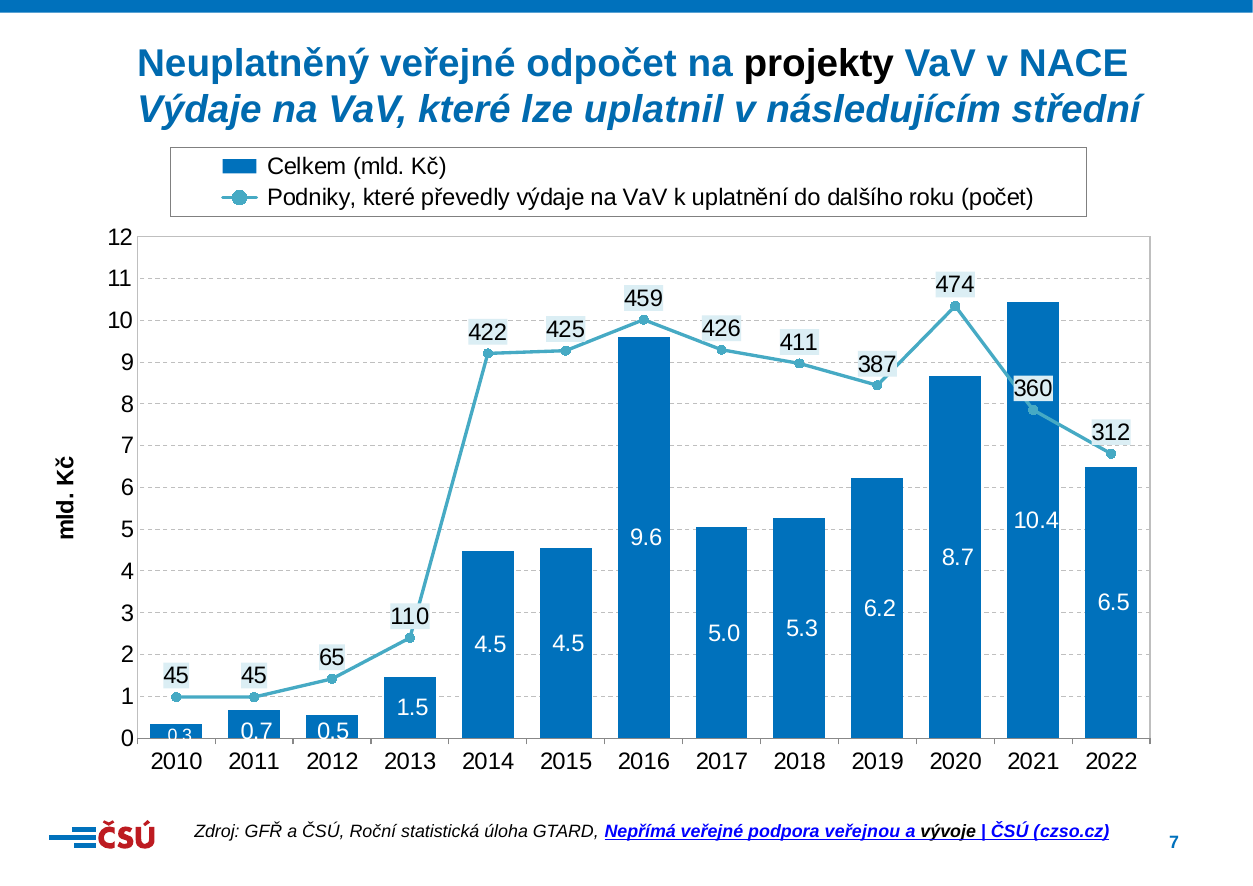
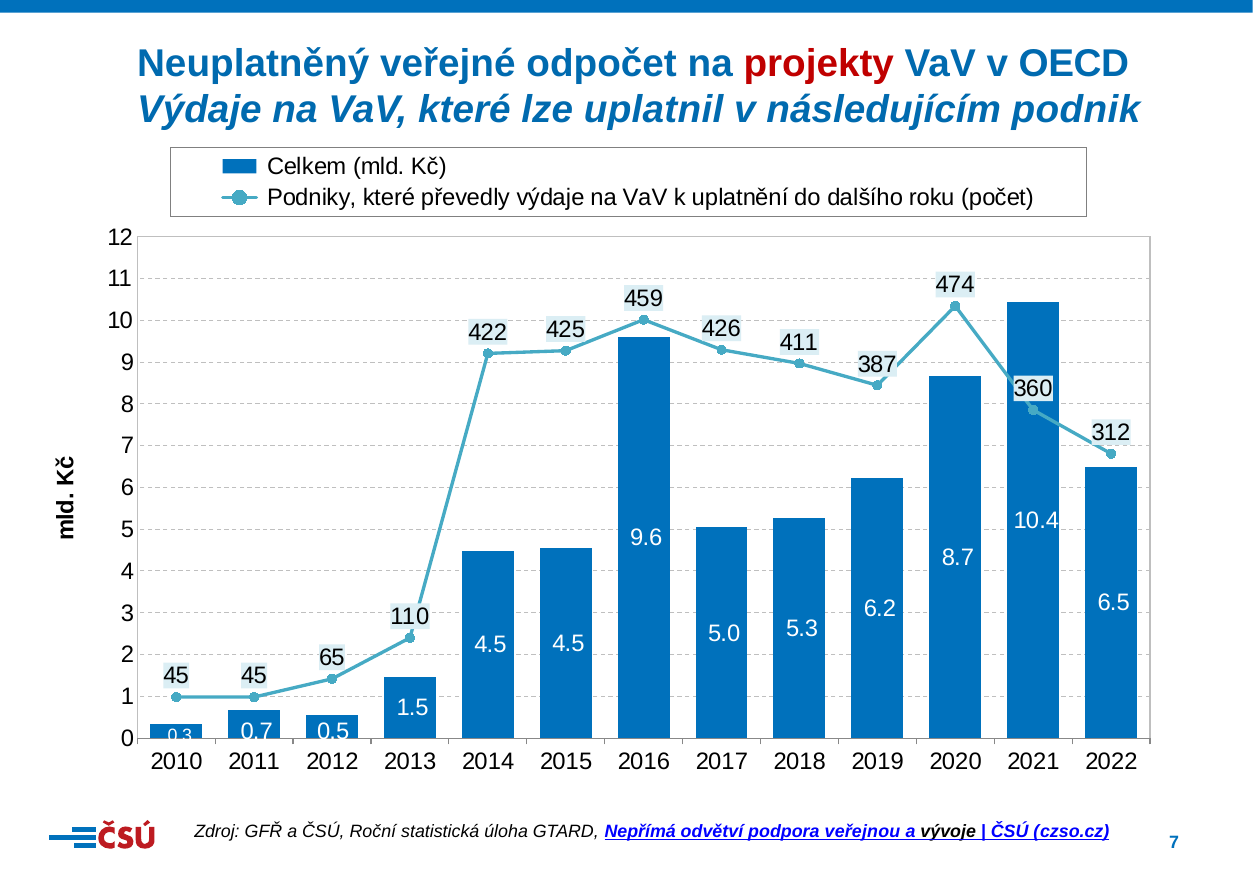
projekty colour: black -> red
NACE: NACE -> OECD
střední: střední -> podnik
Nepřímá veřejné: veřejné -> odvětví
